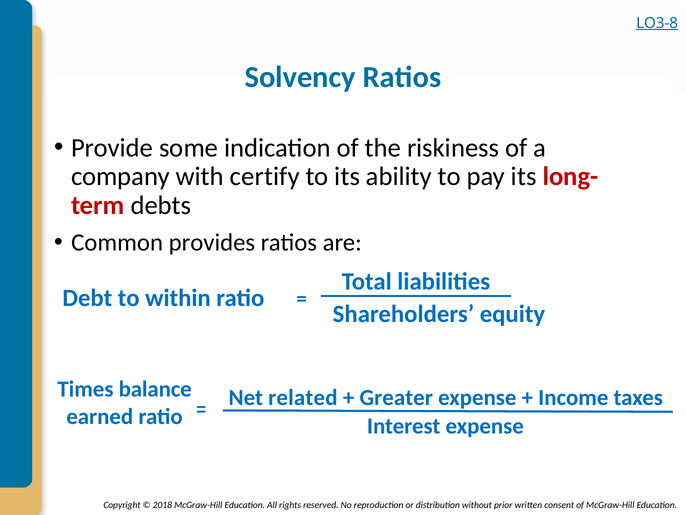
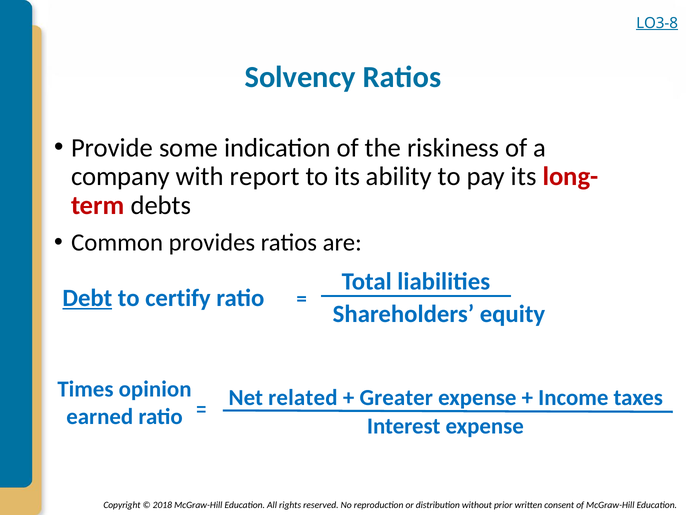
certify: certify -> report
Debt underline: none -> present
within: within -> certify
balance: balance -> opinion
